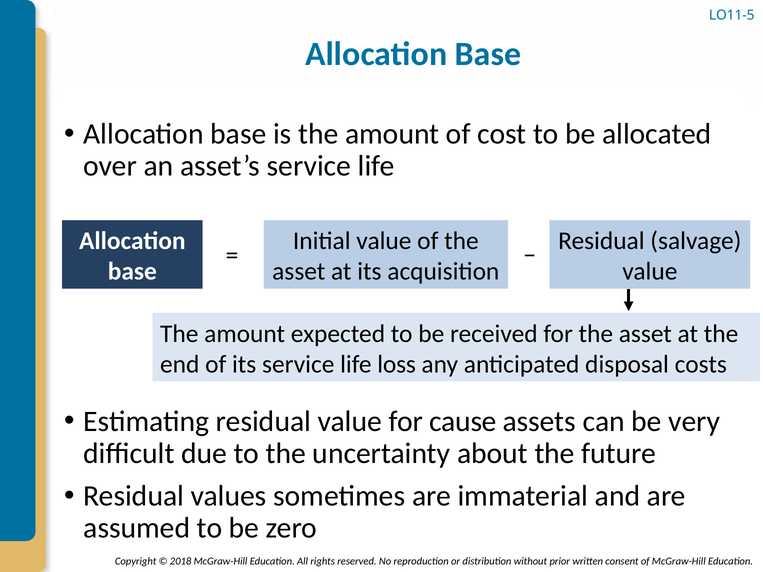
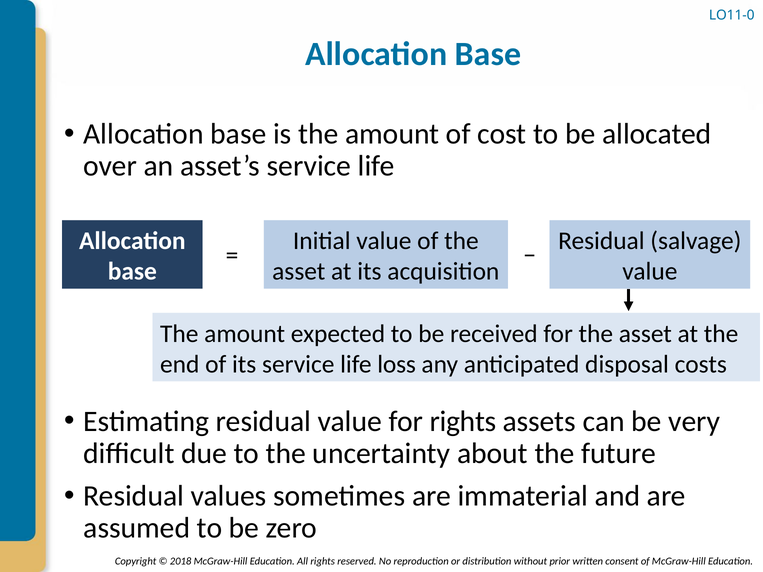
LO11-5: LO11-5 -> LO11-0
for cause: cause -> rights
